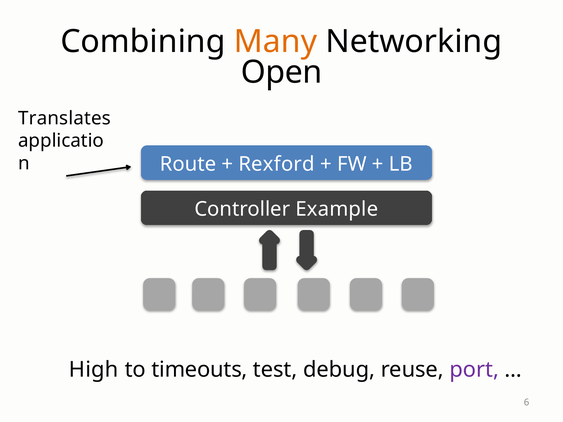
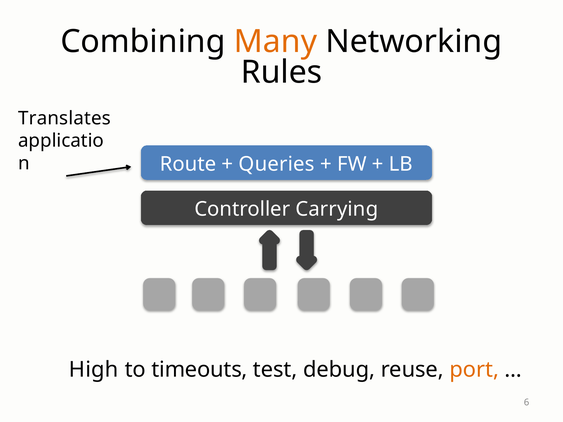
Open: Open -> Rules
Rexford: Rexford -> Queries
Example: Example -> Carrying
port colour: purple -> orange
